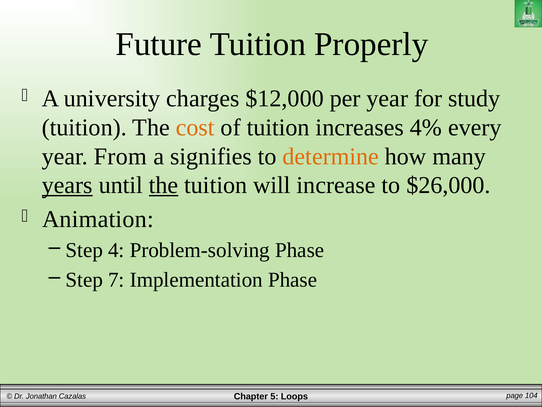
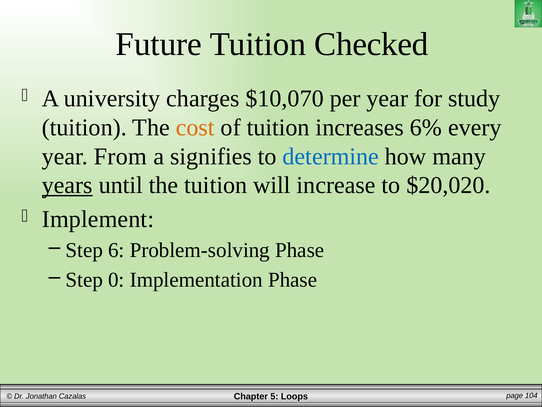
Properly: Properly -> Checked
$12,000: $12,000 -> $10,070
4%: 4% -> 6%
determine colour: orange -> blue
the at (164, 185) underline: present -> none
$26,000: $26,000 -> $20,020
Animation: Animation -> Implement
4: 4 -> 6
7: 7 -> 0
